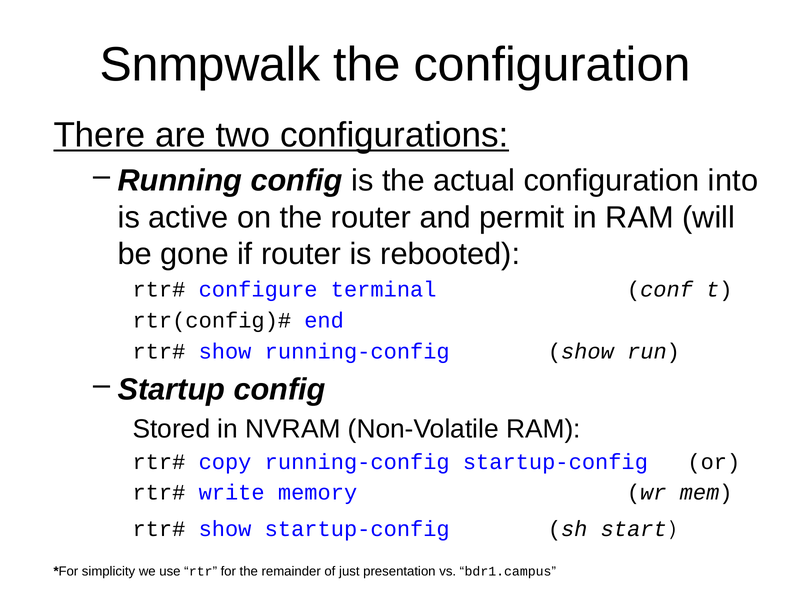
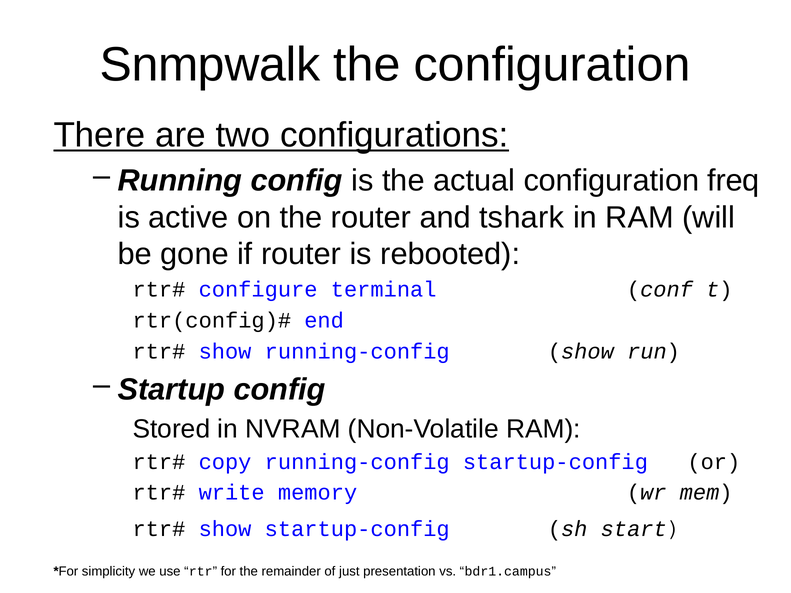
into: into -> freq
permit: permit -> tshark
